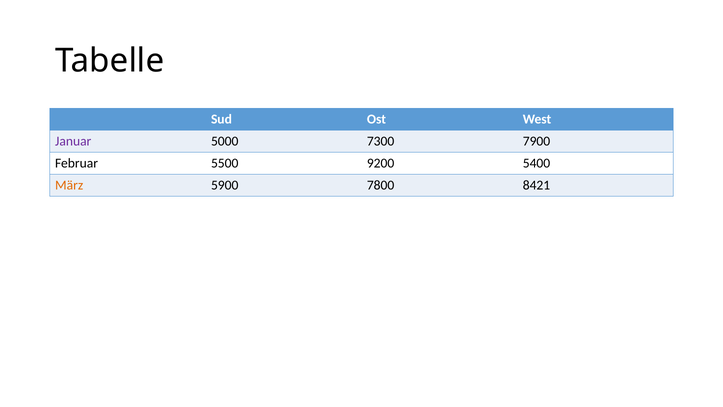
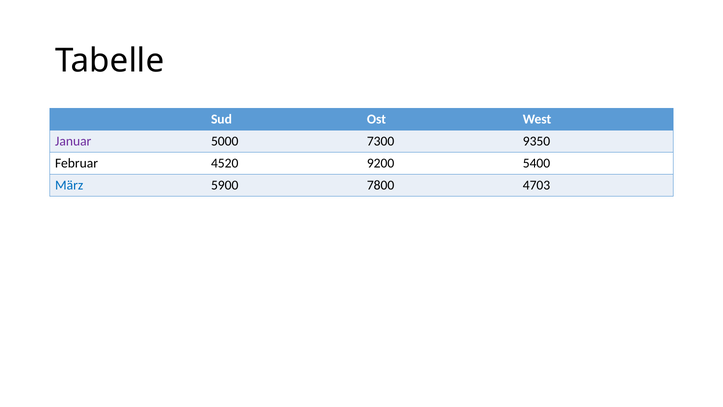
7900: 7900 -> 9350
5500: 5500 -> 4520
März colour: orange -> blue
8421: 8421 -> 4703
